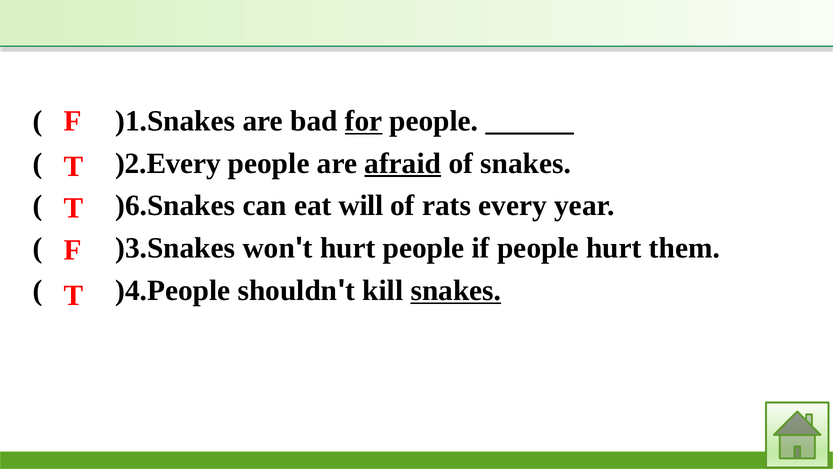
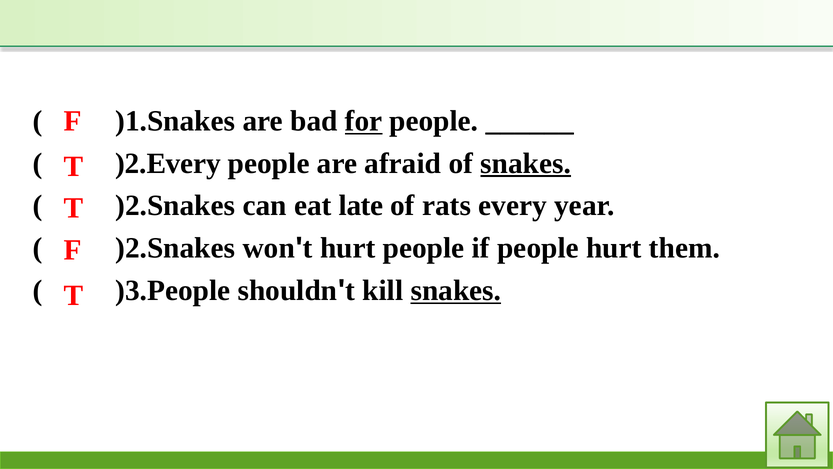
afraid underline: present -> none
snakes at (526, 163) underline: none -> present
)6.Snakes at (175, 206): )6.Snakes -> )2.Snakes
will: will -> late
)3.Snakes at (175, 248): )3.Snakes -> )2.Snakes
)4.People: )4.People -> )3.People
